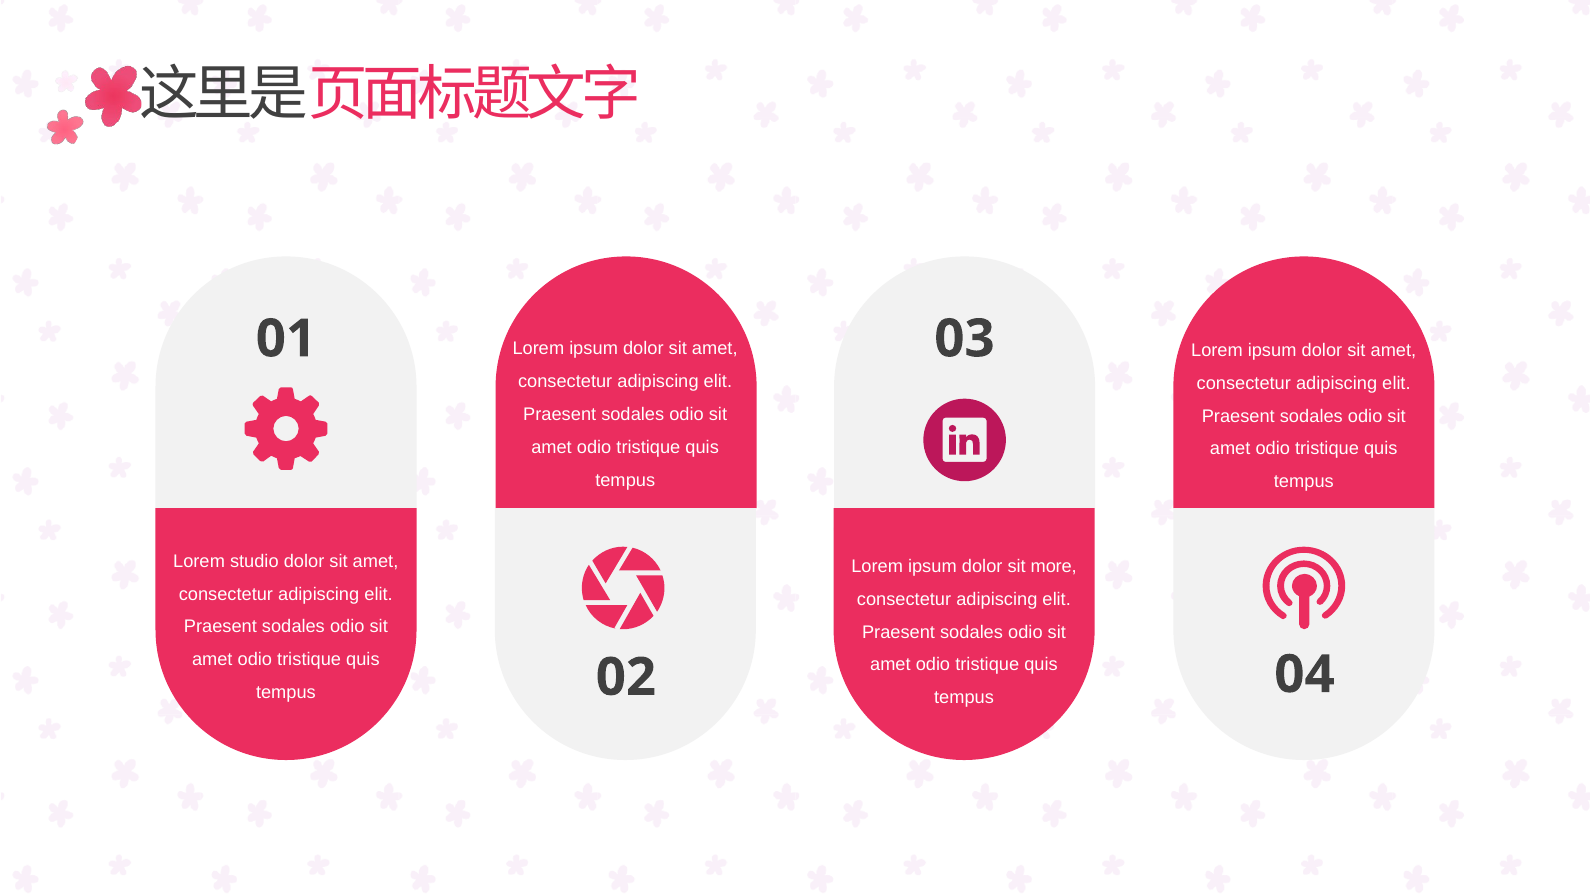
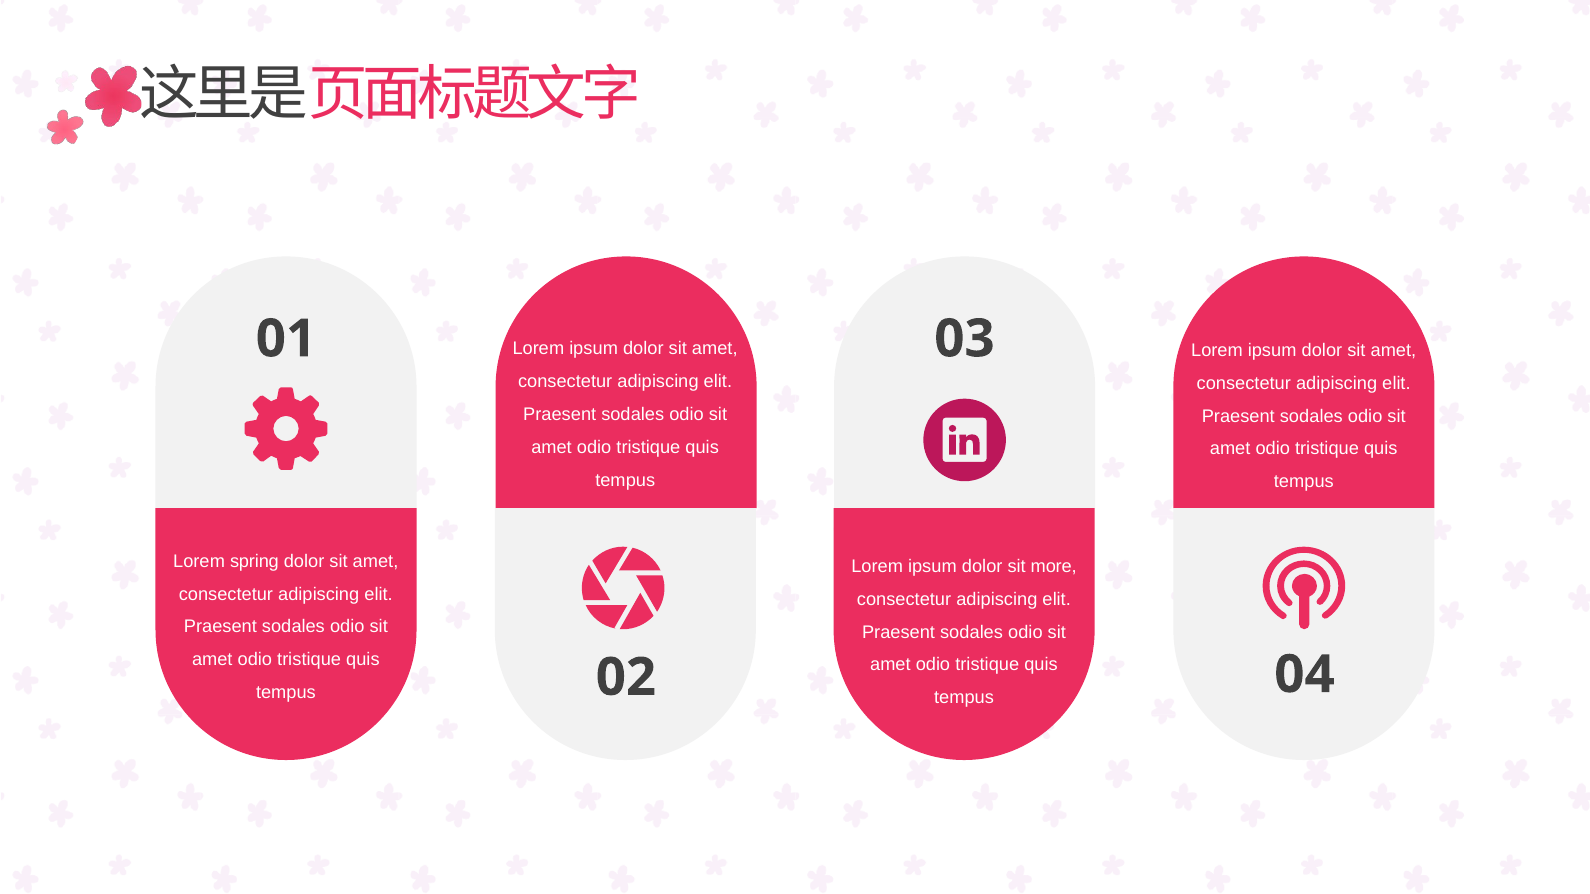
studio: studio -> spring
